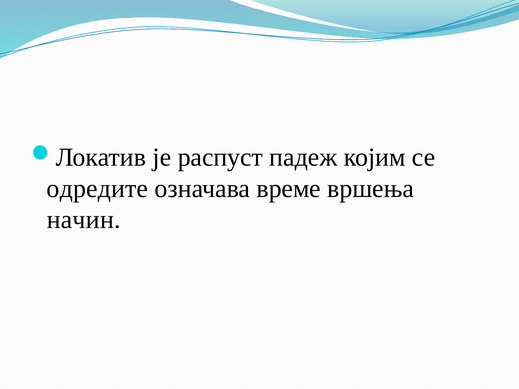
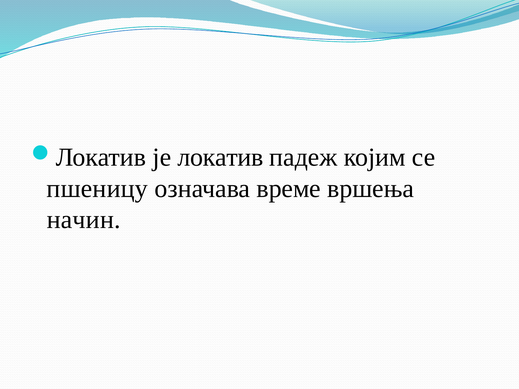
распуст: распуст -> локатив
одредите: одредите -> пшеницу
